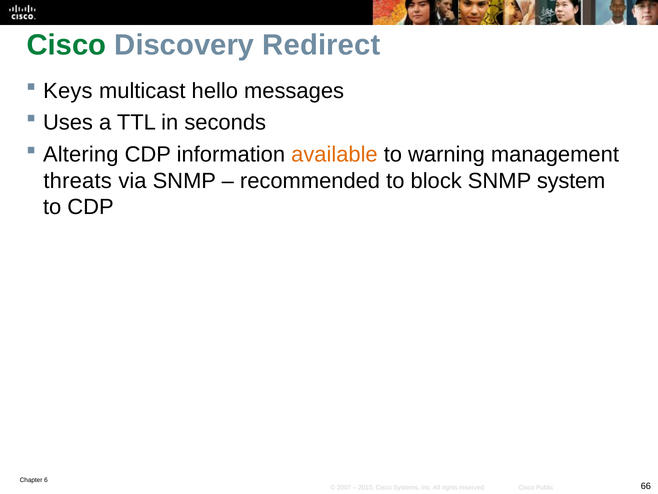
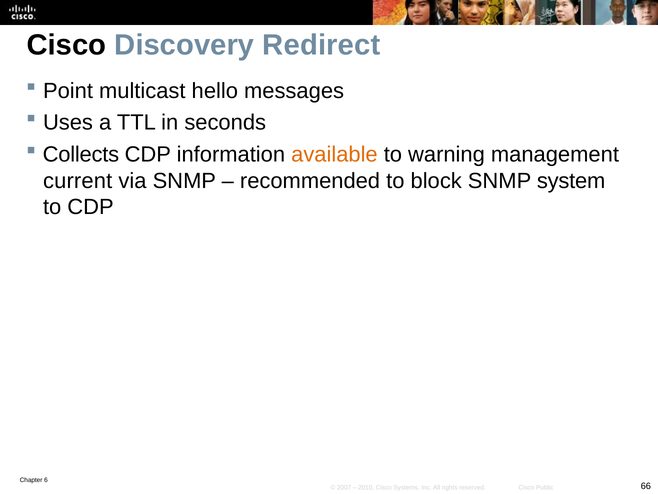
Cisco at (66, 45) colour: green -> black
Keys: Keys -> Point
Altering: Altering -> Collects
threats: threats -> current
